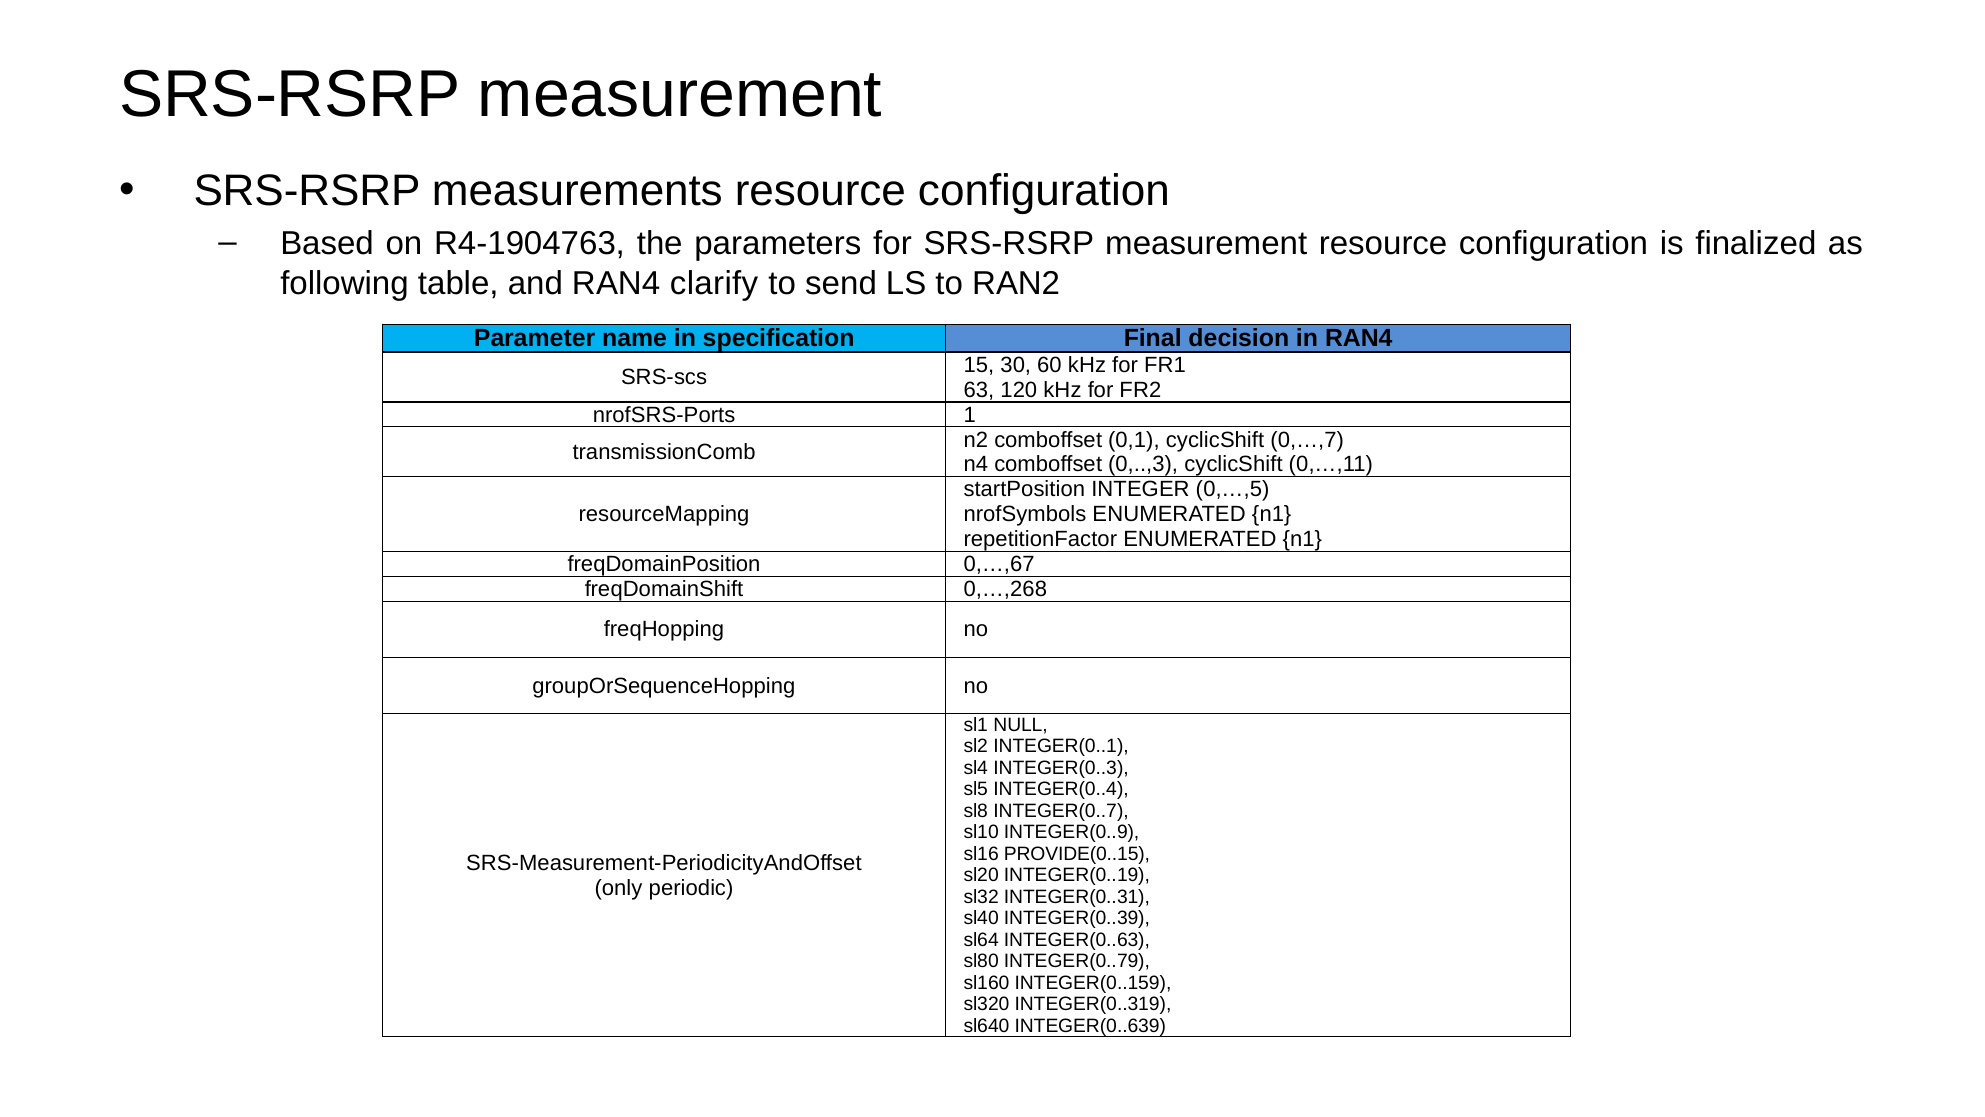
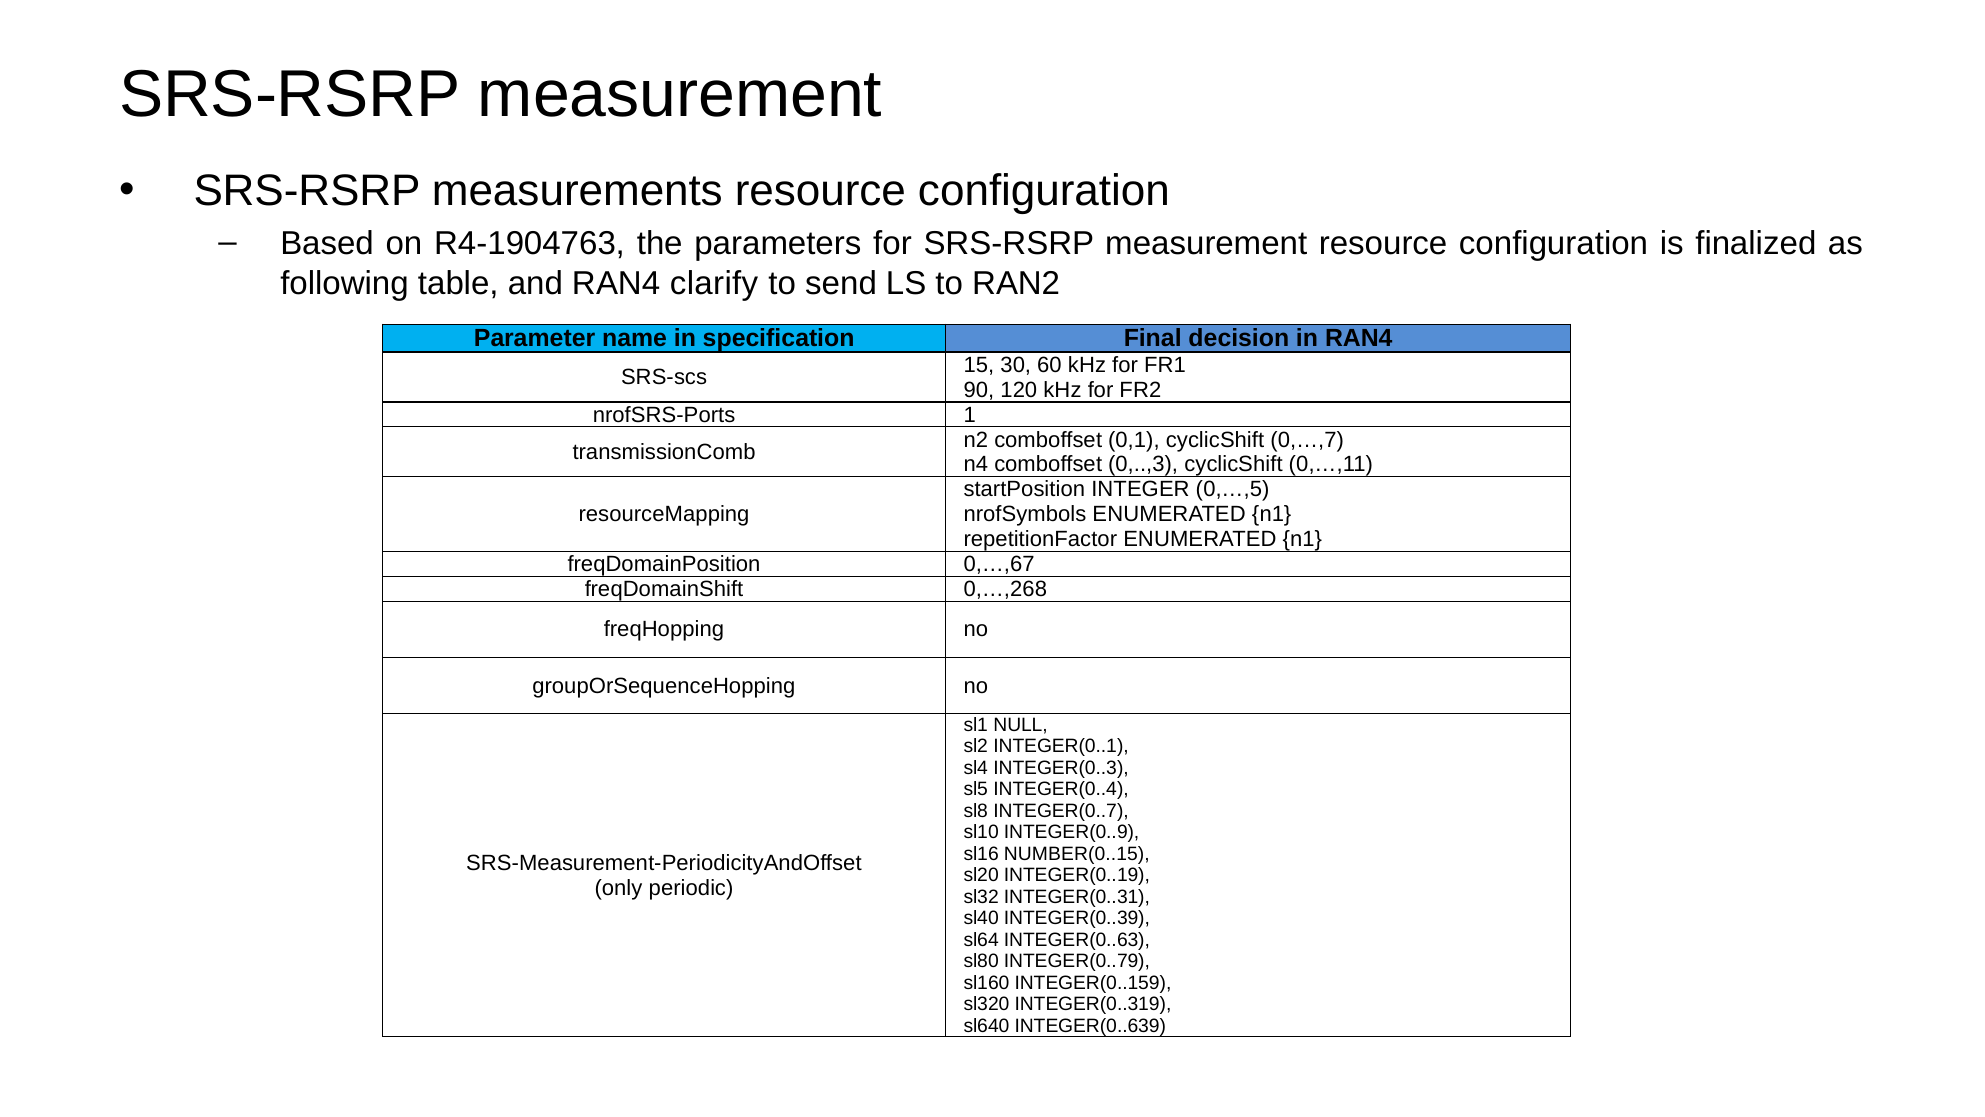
63: 63 -> 90
PROVIDE(0..15: PROVIDE(0..15 -> NUMBER(0..15
